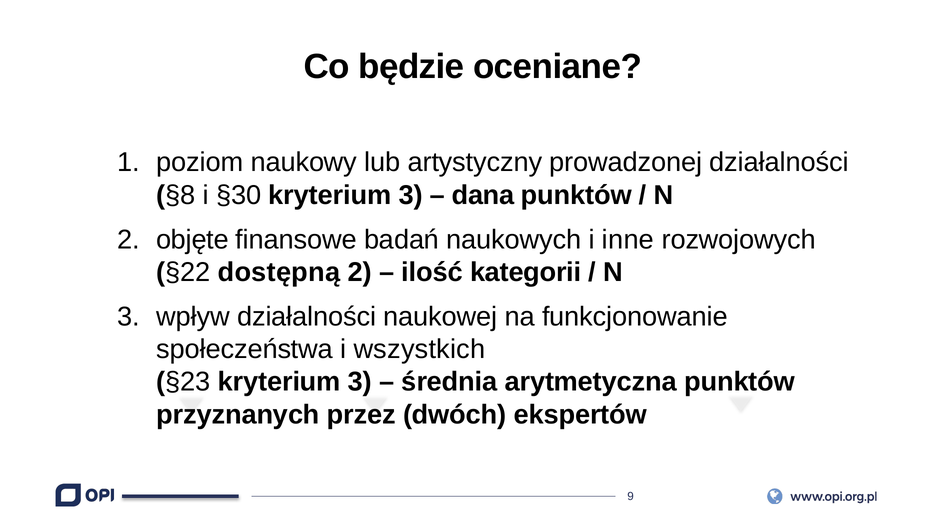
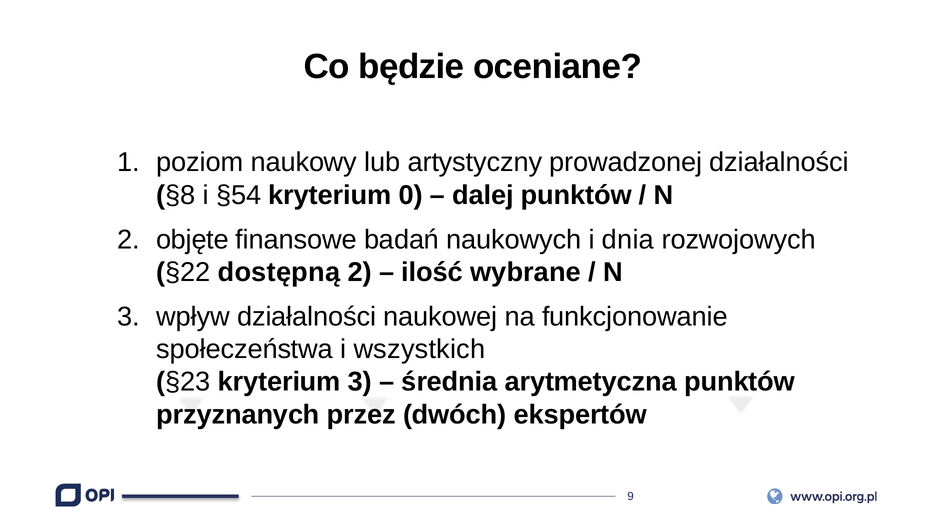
§30: §30 -> §54
3 at (411, 195): 3 -> 0
dana: dana -> dalej
inne: inne -> dnia
kategorii: kategorii -> wybrane
